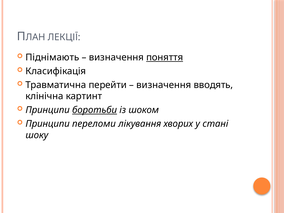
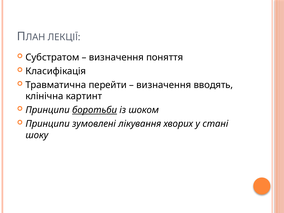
Піднімають: Піднімають -> Субстратом
поняття underline: present -> none
переломи: переломи -> зумовлені
